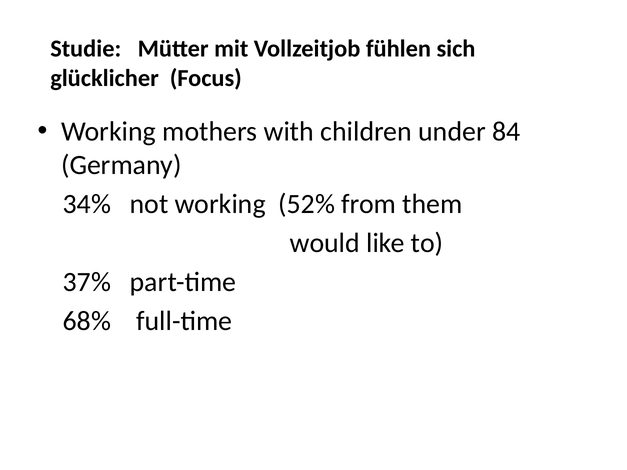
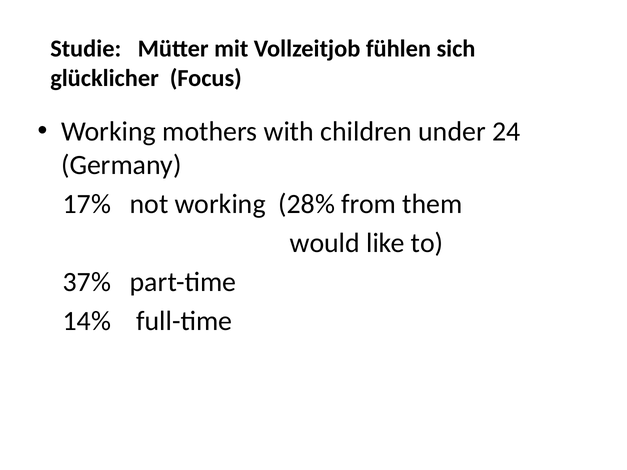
84: 84 -> 24
34%: 34% -> 17%
52%: 52% -> 28%
68%: 68% -> 14%
